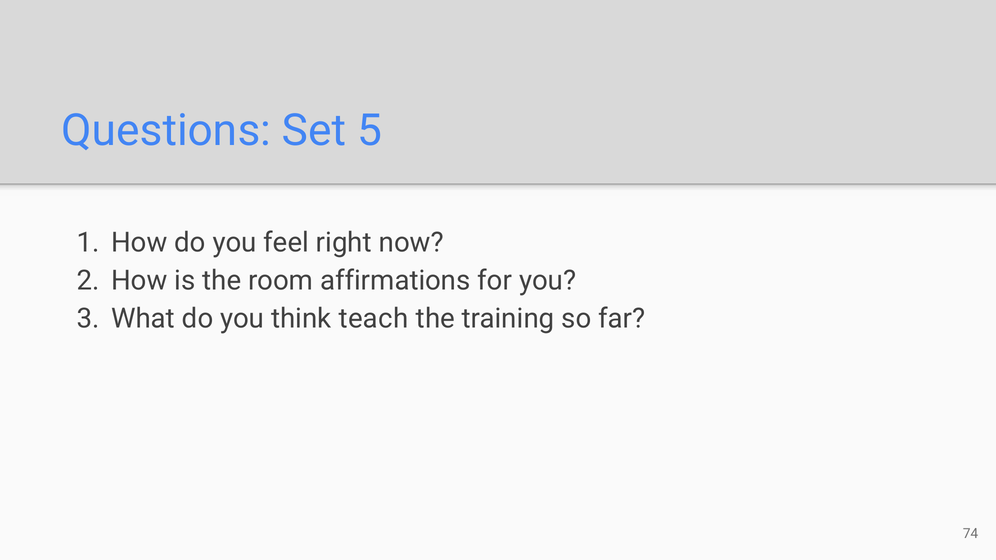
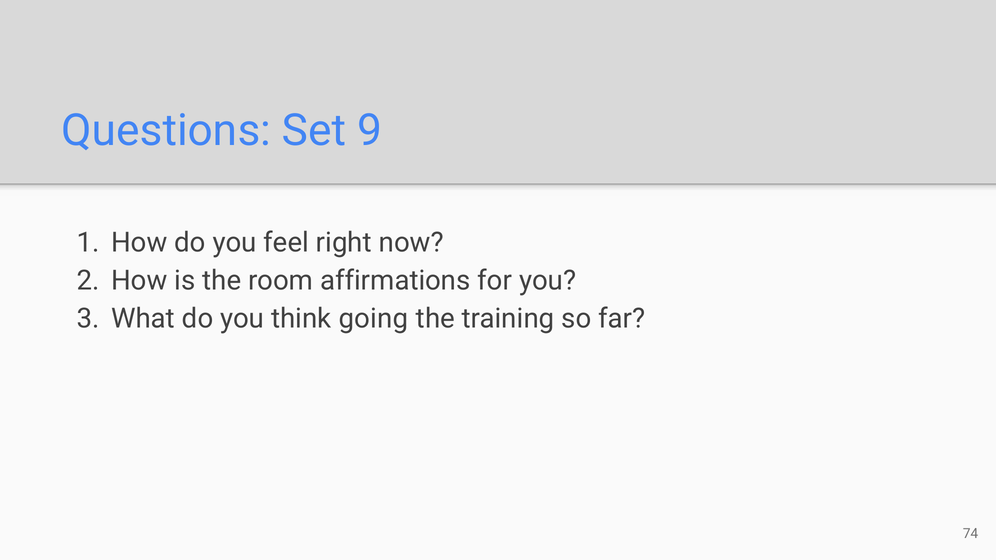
5: 5 -> 9
teach: teach -> going
